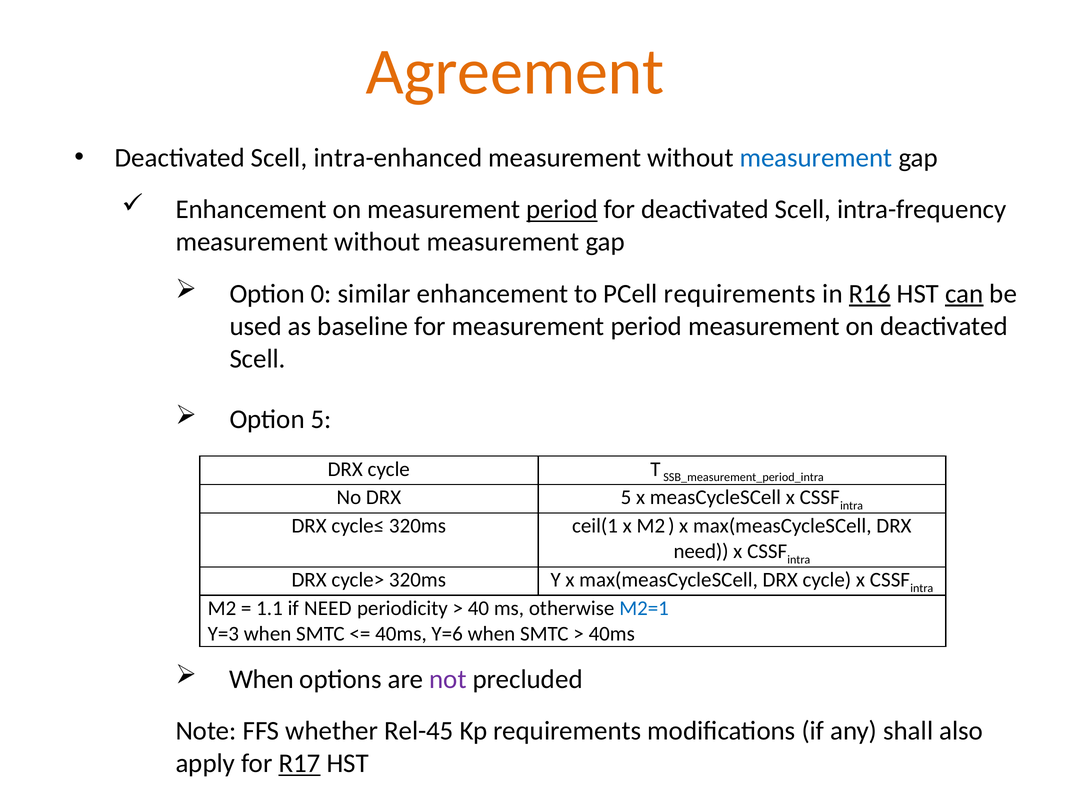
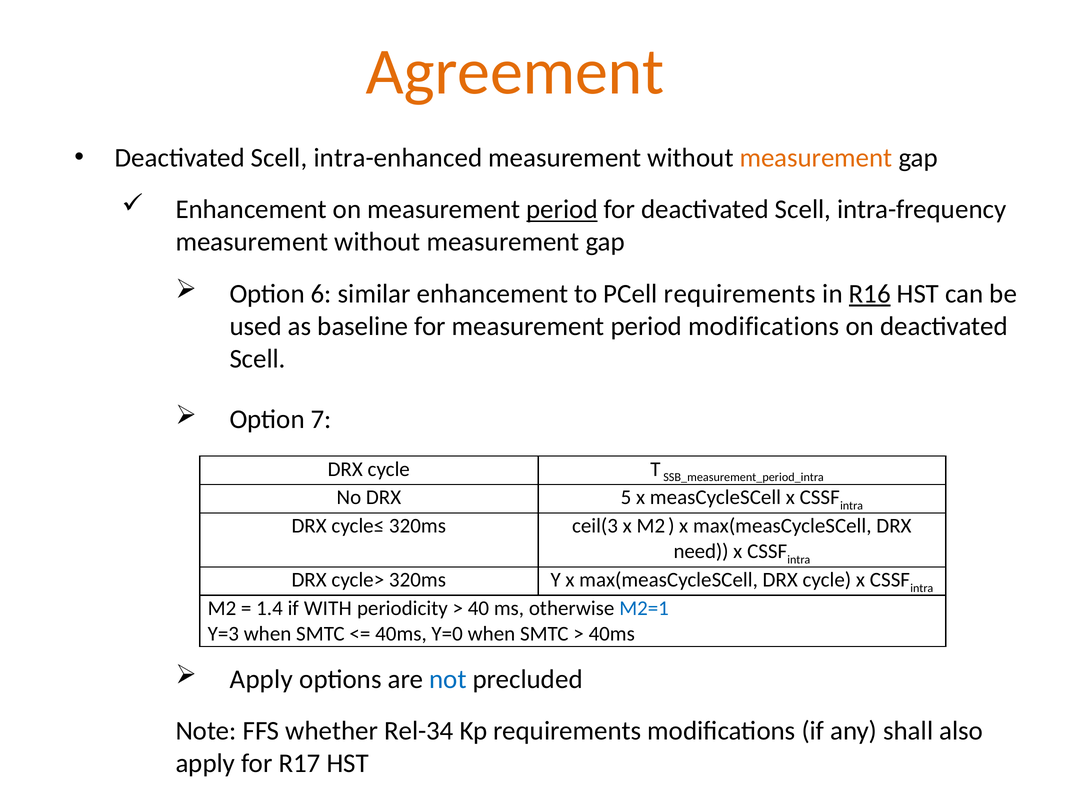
measurement at (816, 157) colour: blue -> orange
0: 0 -> 6
can underline: present -> none
period measurement: measurement -> modifications
Option 5: 5 -> 7
ceil(1: ceil(1 -> ceil(3
1.1: 1.1 -> 1.4
if NEED: NEED -> WITH
Y=6: Y=6 -> Y=0
When at (262, 679): When -> Apply
not colour: purple -> blue
Rel-45: Rel-45 -> Rel-34
R17 underline: present -> none
